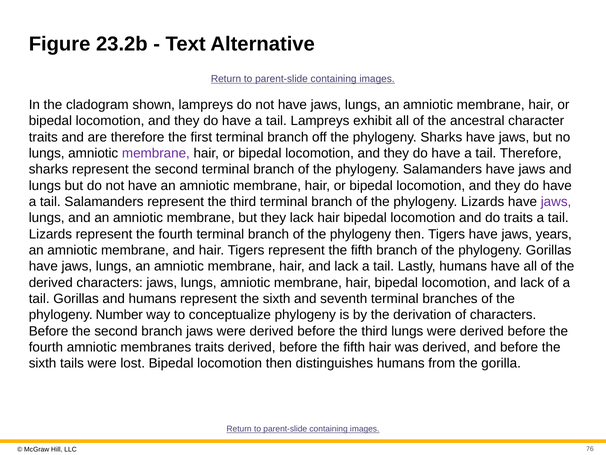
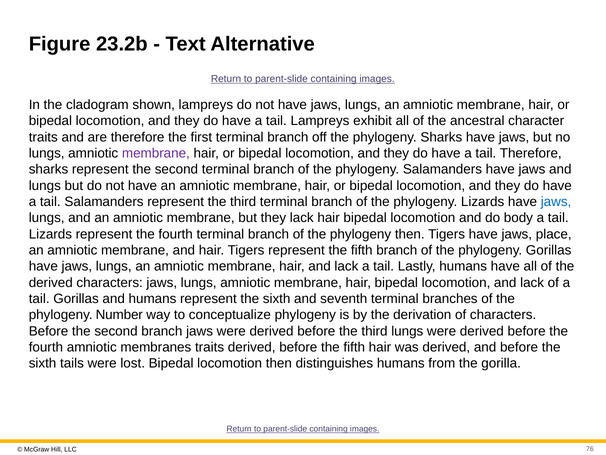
jaws at (556, 202) colour: purple -> blue
do traits: traits -> body
years: years -> place
